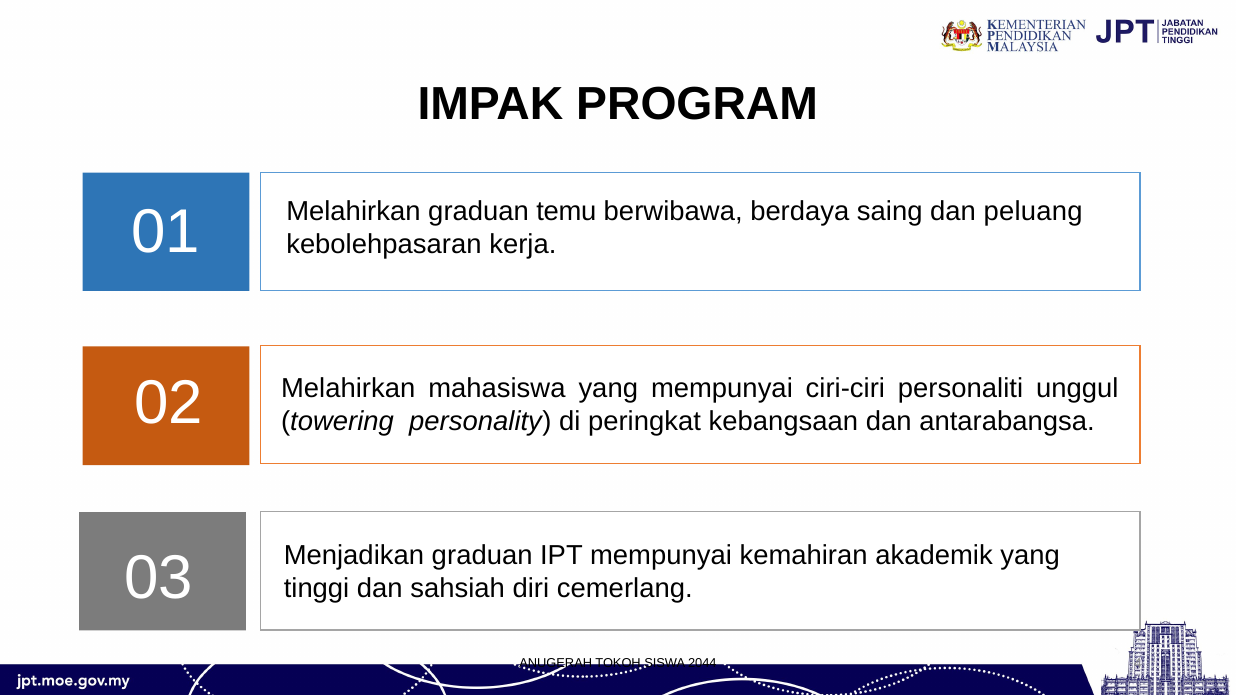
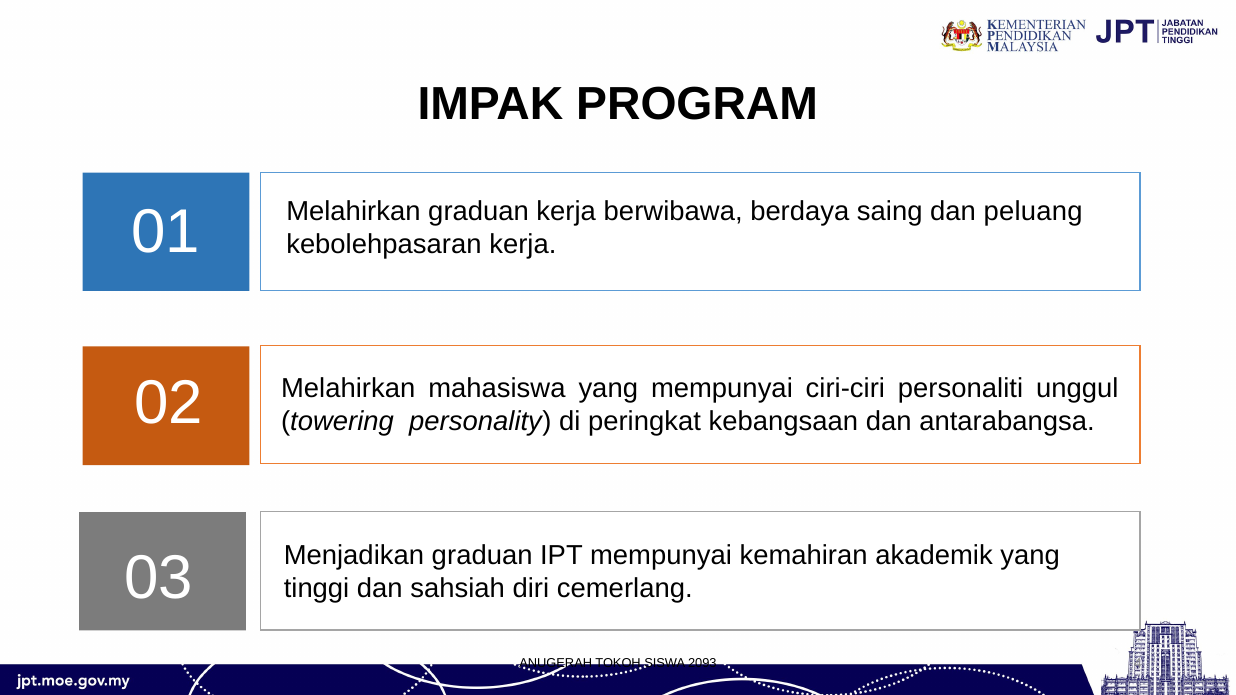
graduan temu: temu -> kerja
2044: 2044 -> 2093
